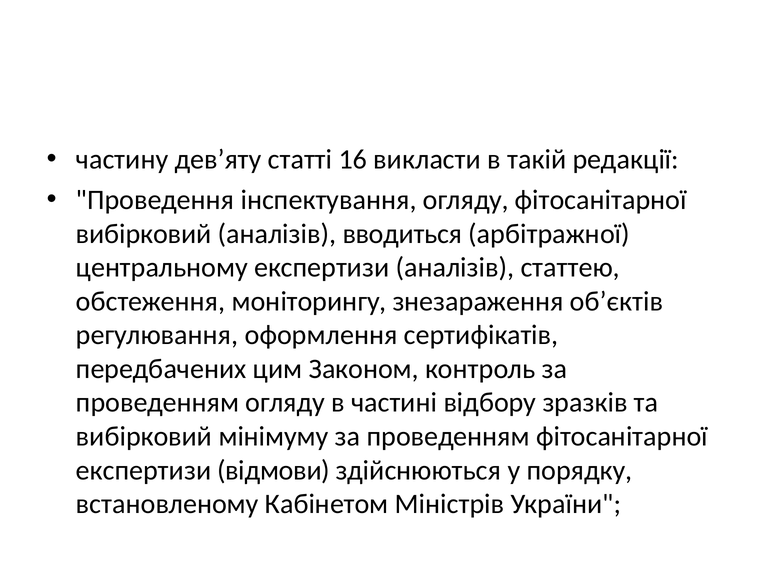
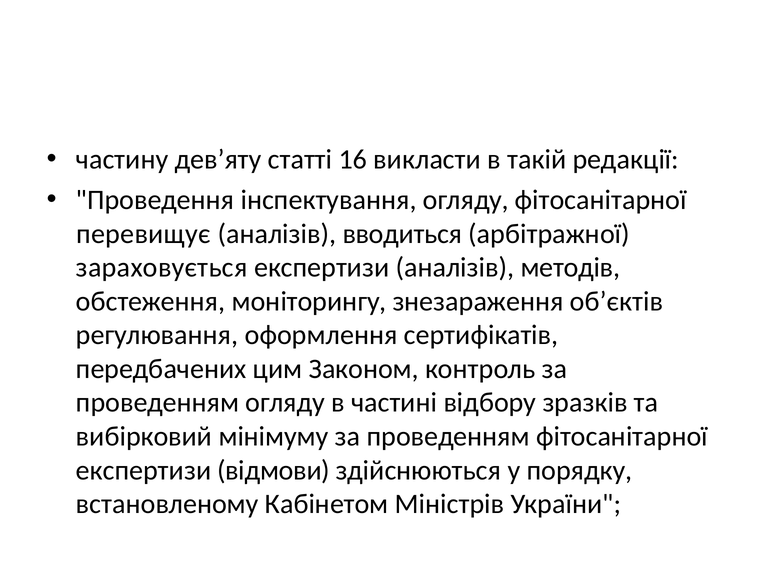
вибірковий at (144, 233): вибірковий -> перевищує
центральному: центральному -> зараховується
статтею: статтею -> методів
